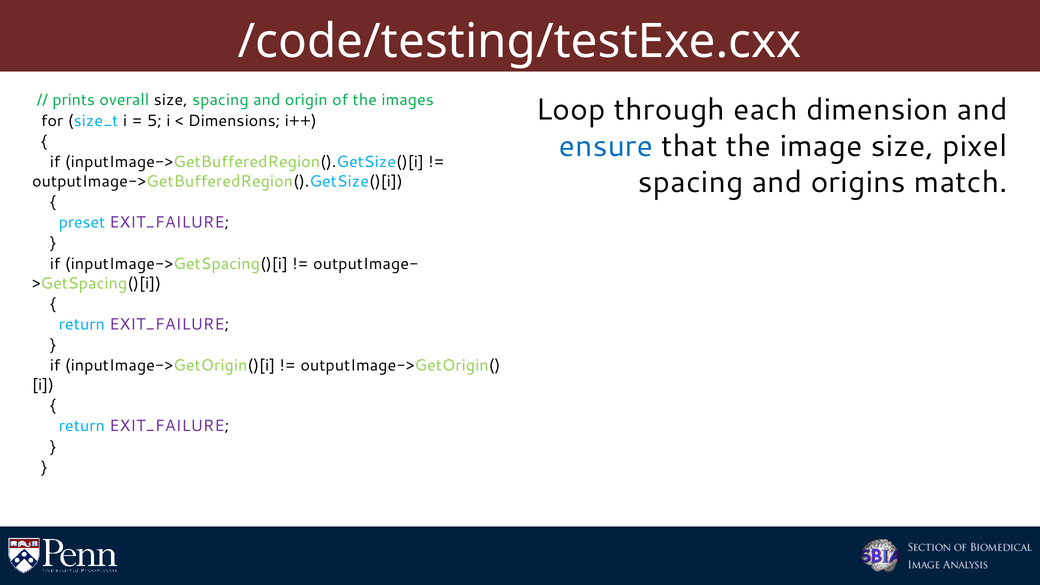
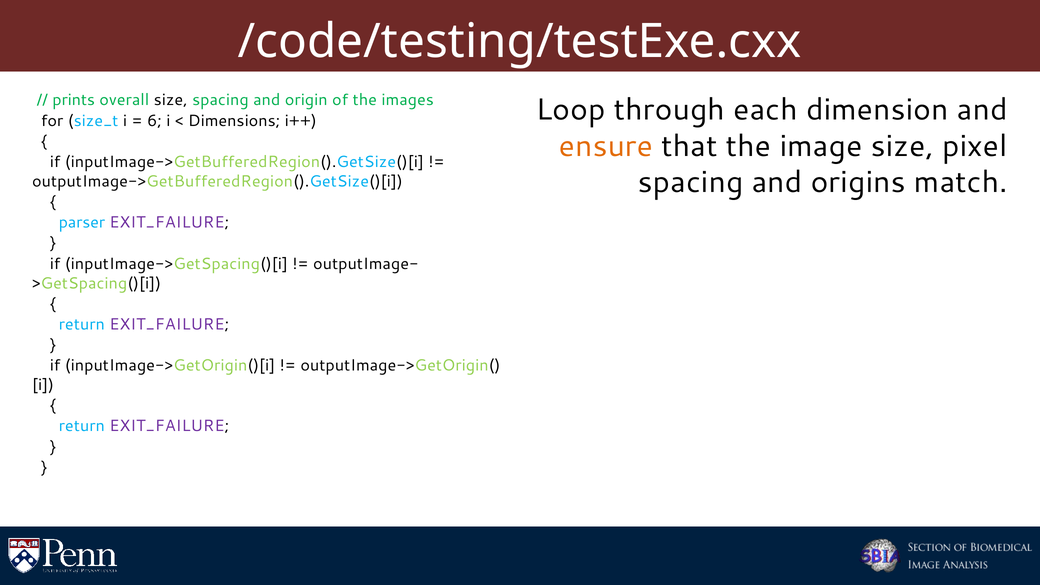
5: 5 -> 6
ensure colour: blue -> orange
preset: preset -> parser
